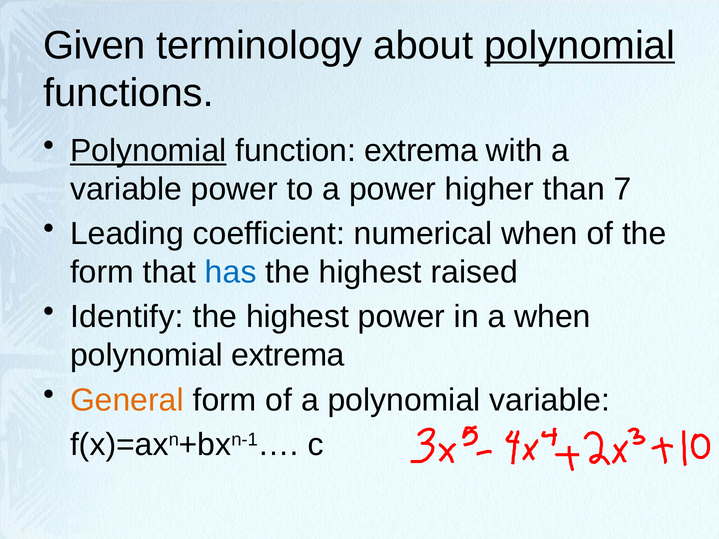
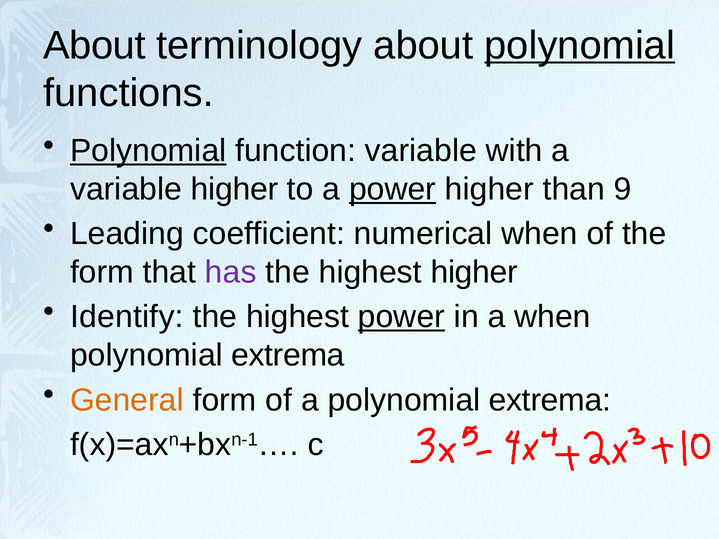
Given at (94, 45): Given -> About
function extrema: extrema -> variable
variable power: power -> higher
power at (393, 189) underline: none -> present
7: 7 -> 9
has colour: blue -> purple
highest raised: raised -> higher
power at (401, 317) underline: none -> present
a polynomial variable: variable -> extrema
